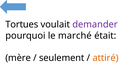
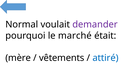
Tortues: Tortues -> Normal
seulement: seulement -> vêtements
attiré colour: orange -> blue
